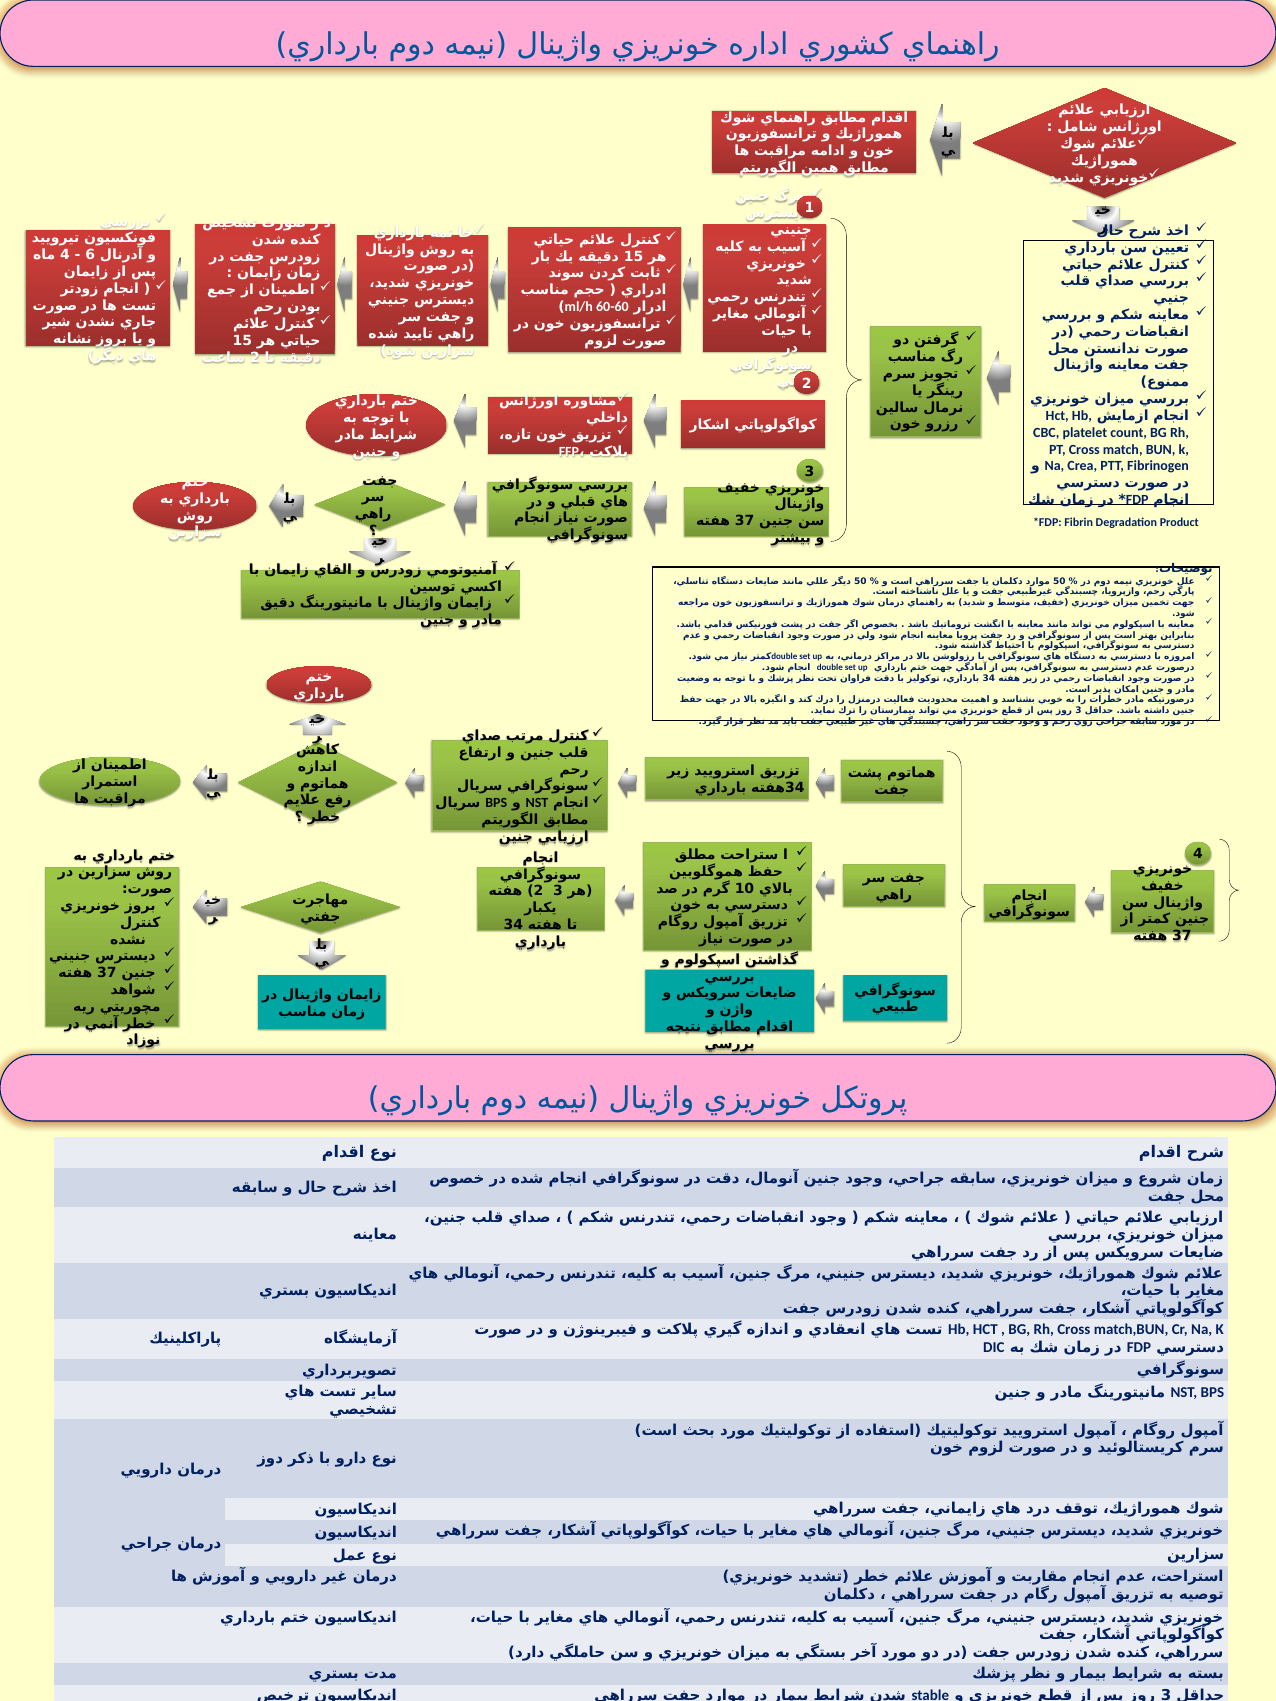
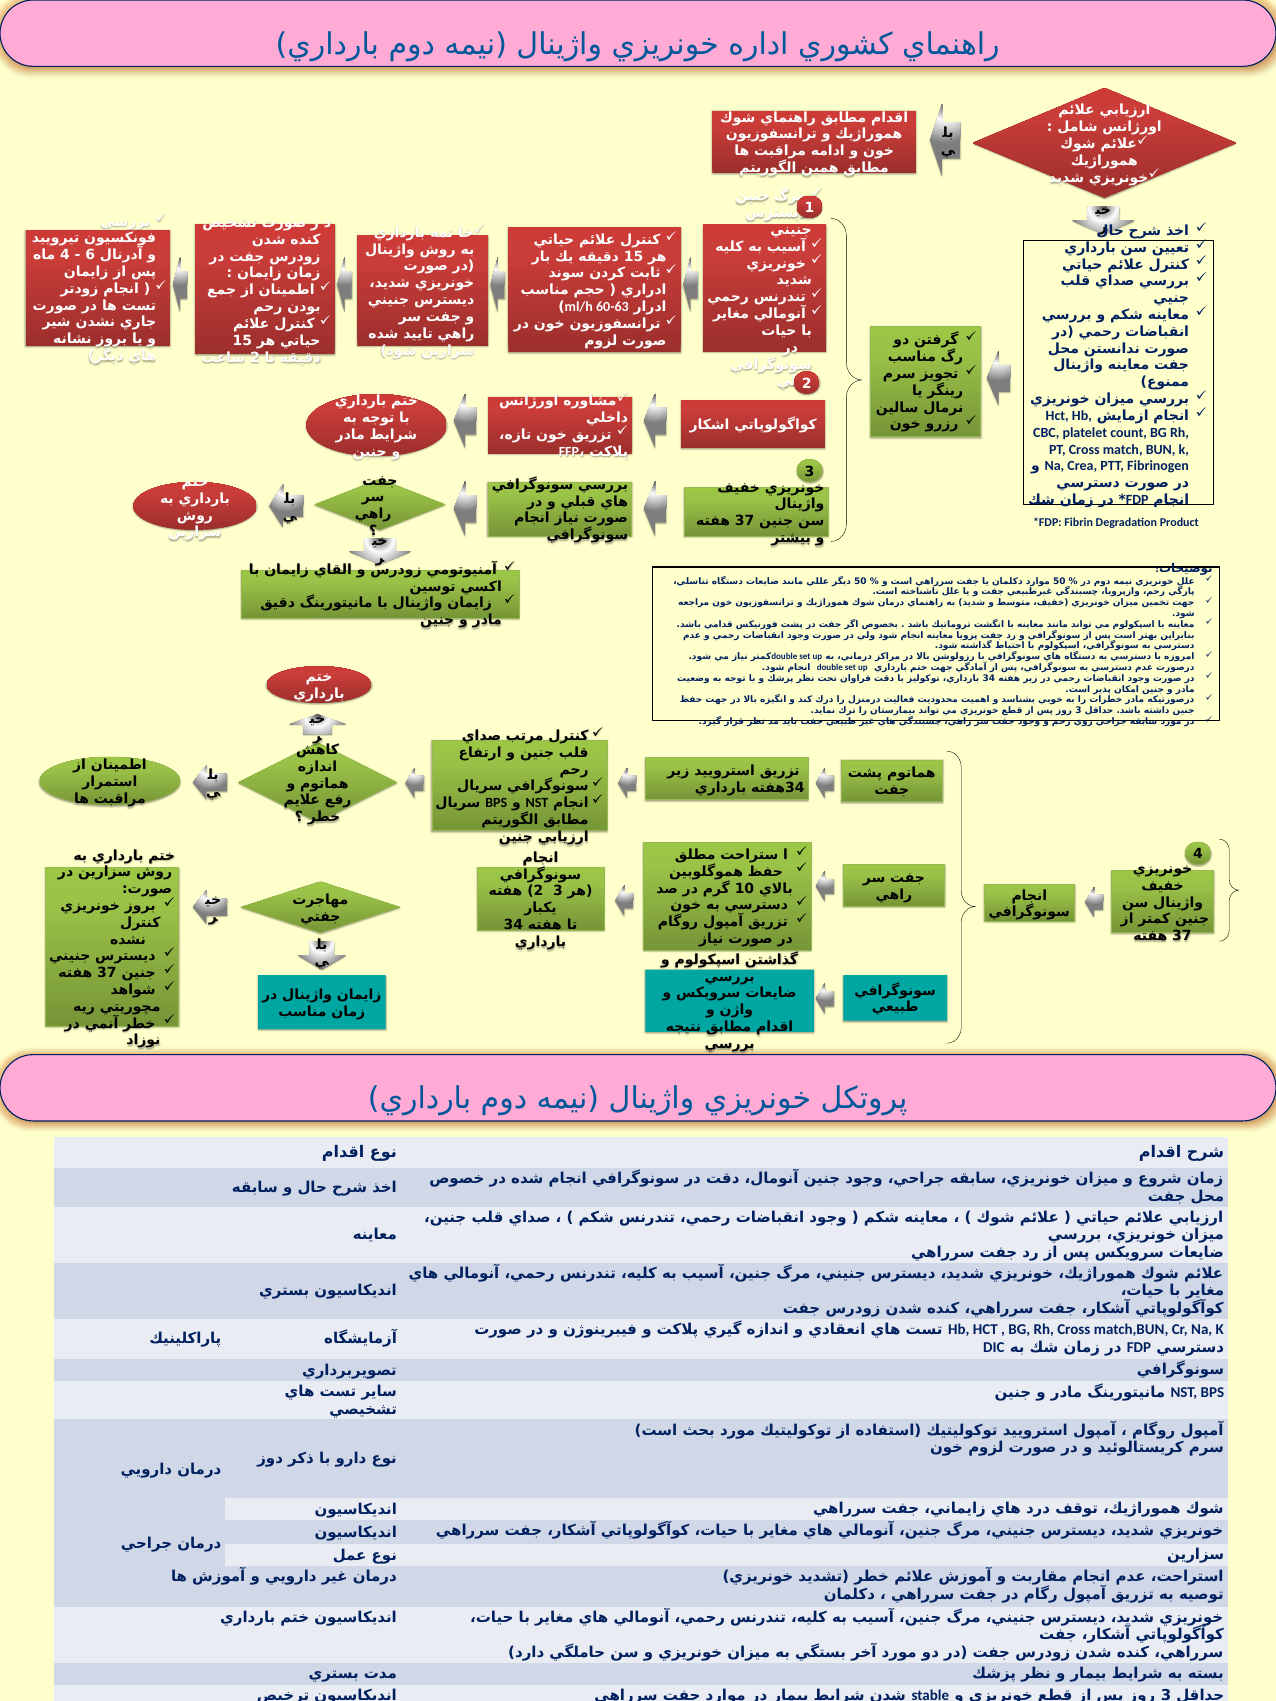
60-60: 60-60 -> 60-63
